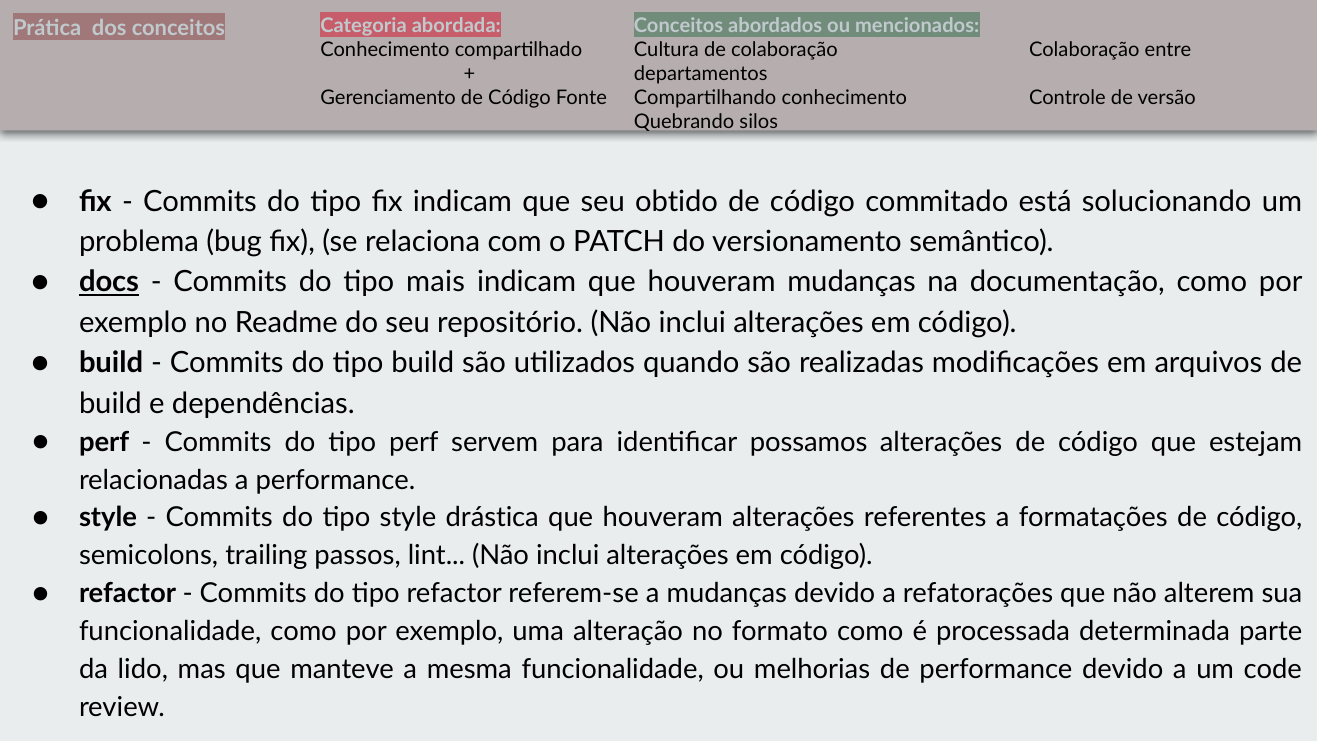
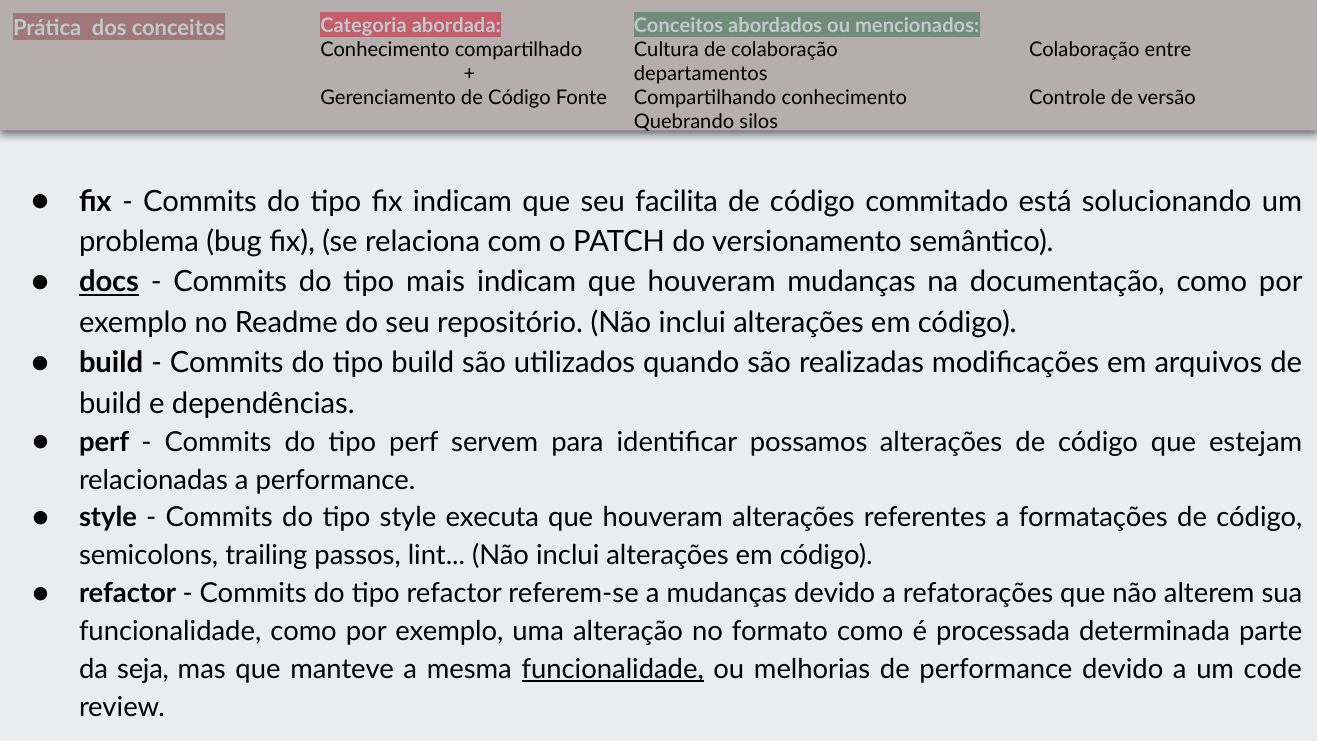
obtido: obtido -> facilita
drástica: drástica -> executa
lido: lido -> seja
funcionalidade at (613, 669) underline: none -> present
